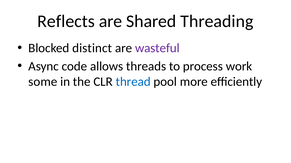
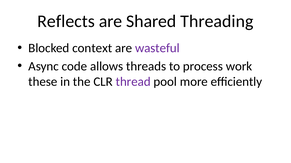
distinct: distinct -> context
some: some -> these
thread colour: blue -> purple
